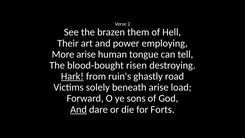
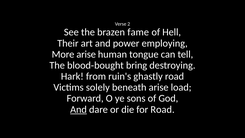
them: them -> fame
risen: risen -> bring
Hark underline: present -> none
for Forts: Forts -> Road
